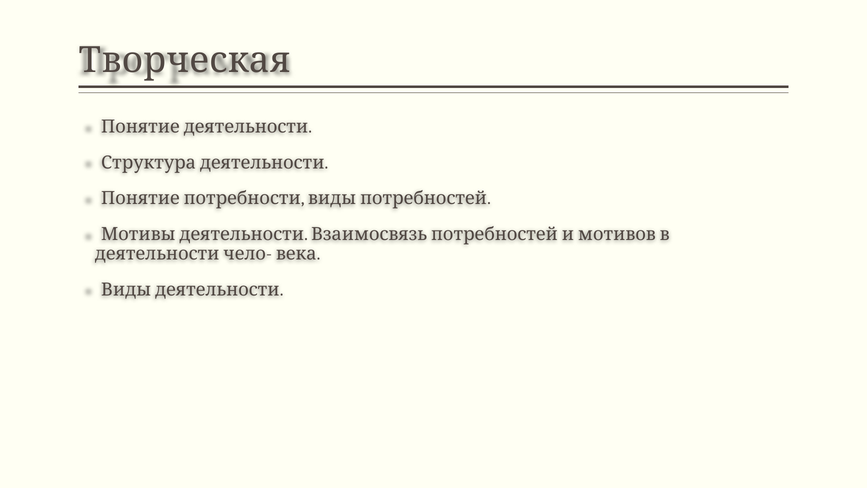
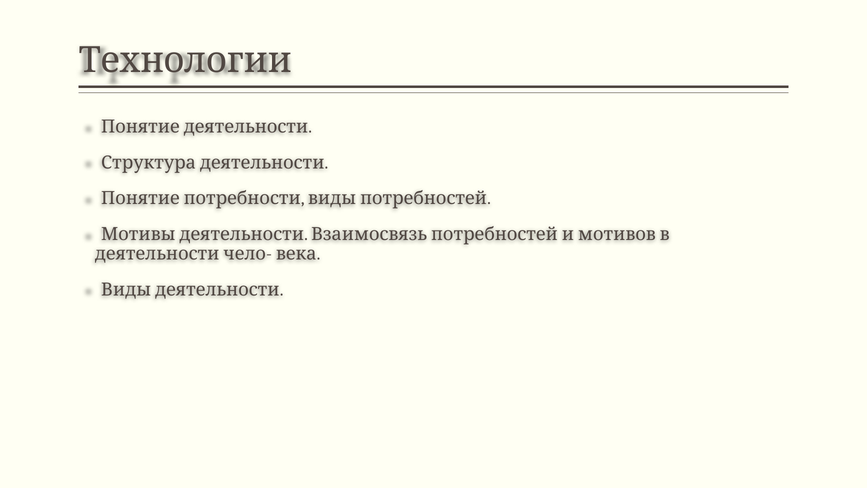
Творческая: Творческая -> Технологии
